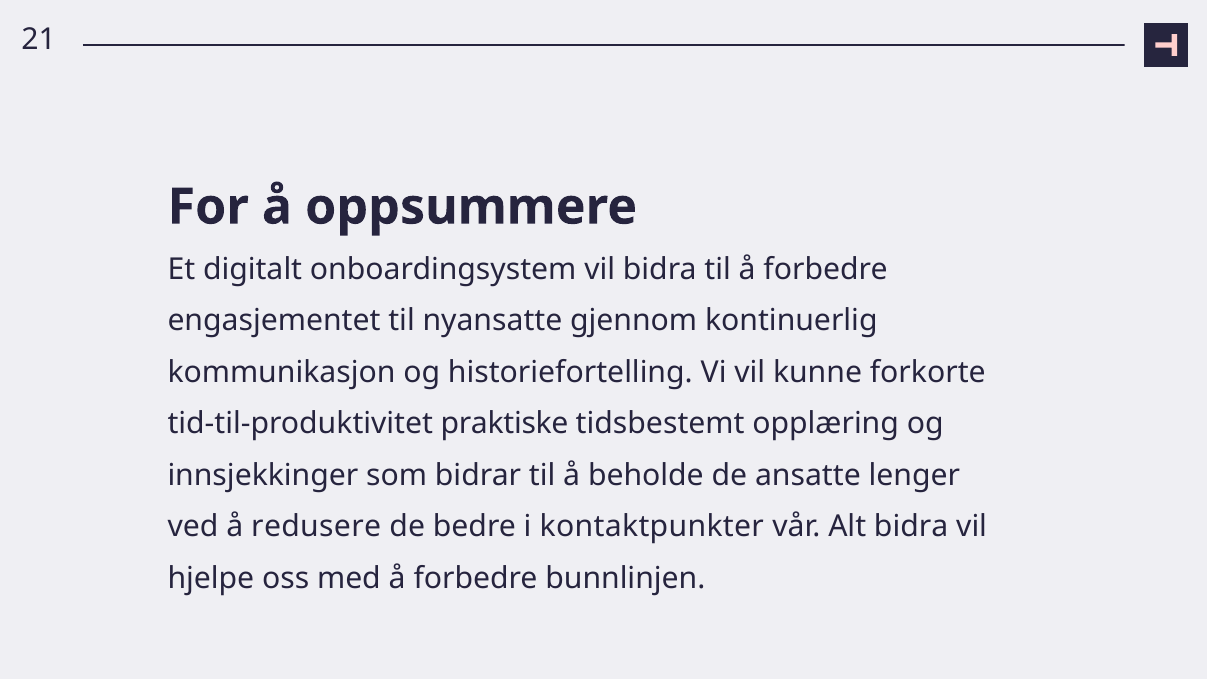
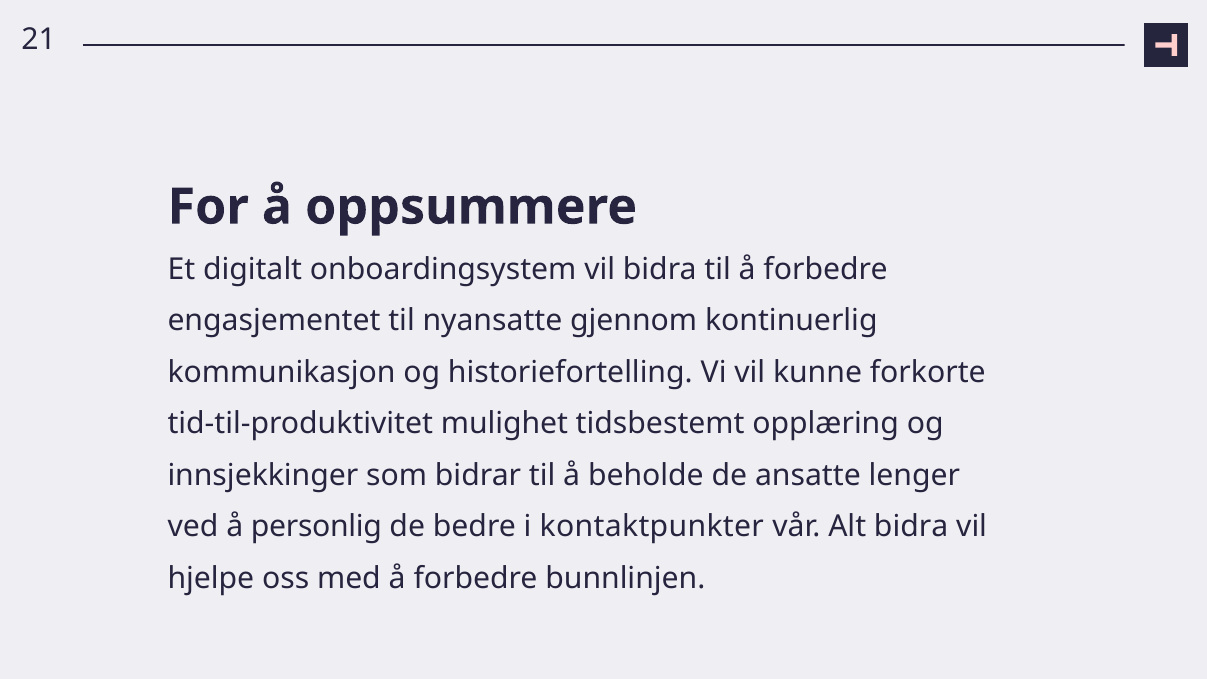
praktiske: praktiske -> mulighet
redusere: redusere -> personlig
